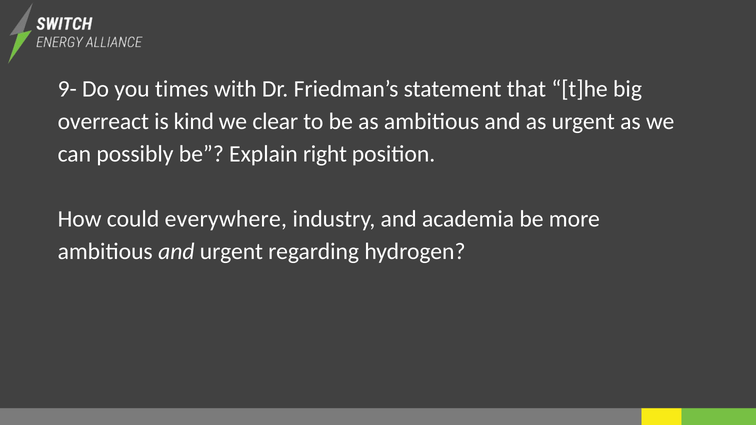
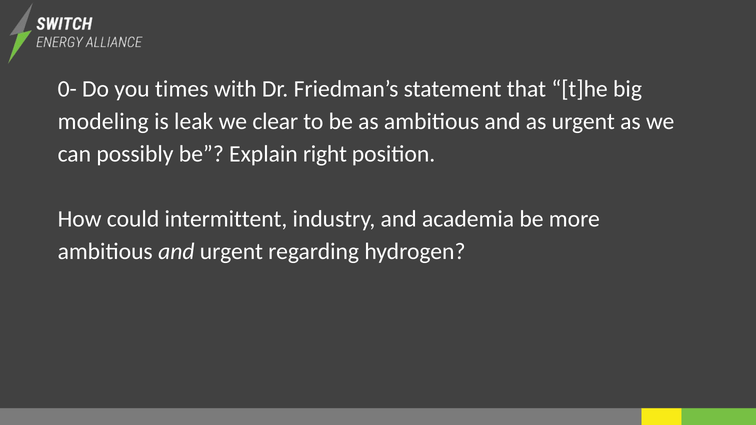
9-: 9- -> 0-
overreact: overreact -> modeling
kind: kind -> leak
everywhere: everywhere -> intermittent
